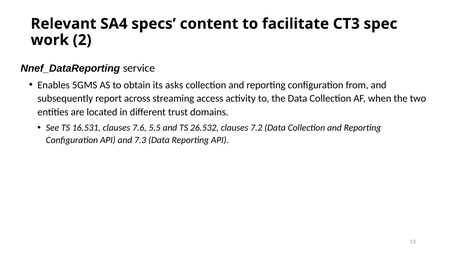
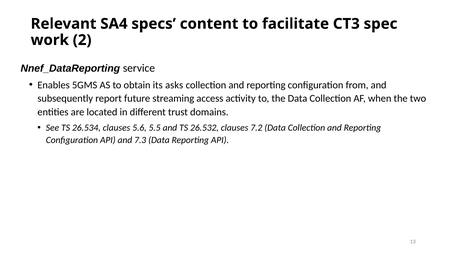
across: across -> future
16.531: 16.531 -> 26.534
7.6: 7.6 -> 5.6
